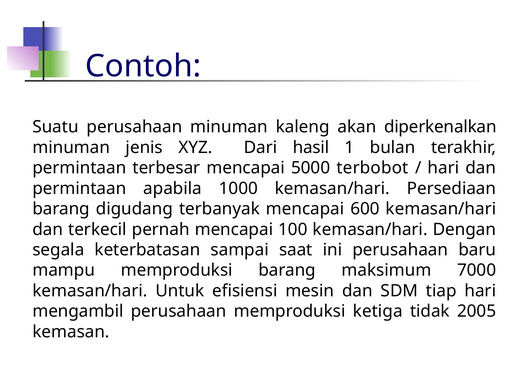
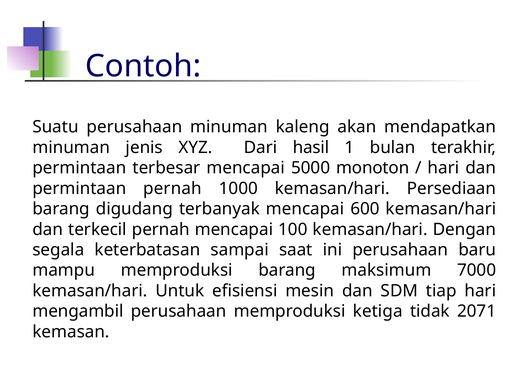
diperkenalkan: diperkenalkan -> mendapatkan
terbobot: terbobot -> monoton
permintaan apabila: apabila -> pernah
2005: 2005 -> 2071
